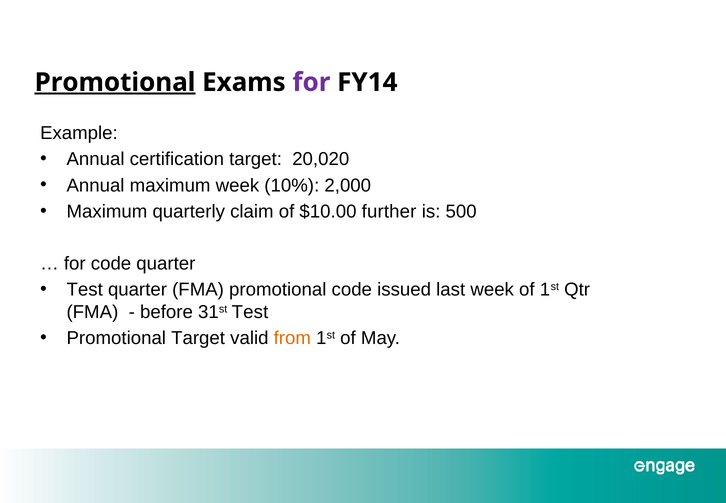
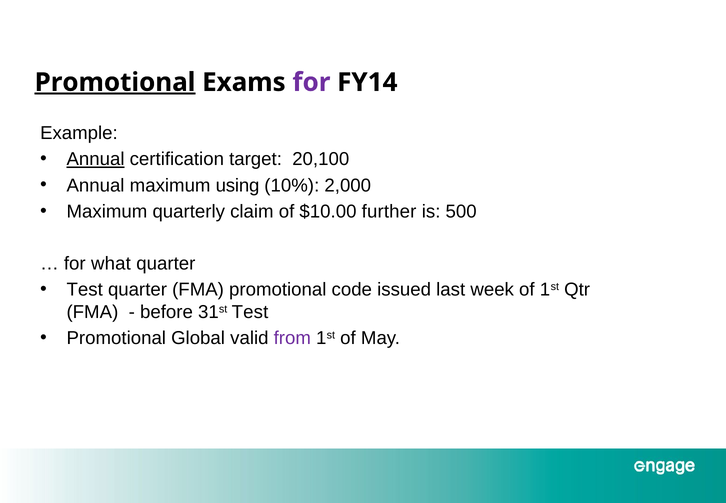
Annual at (96, 159) underline: none -> present
20,020: 20,020 -> 20,100
maximum week: week -> using
for code: code -> what
Promotional Target: Target -> Global
from colour: orange -> purple
